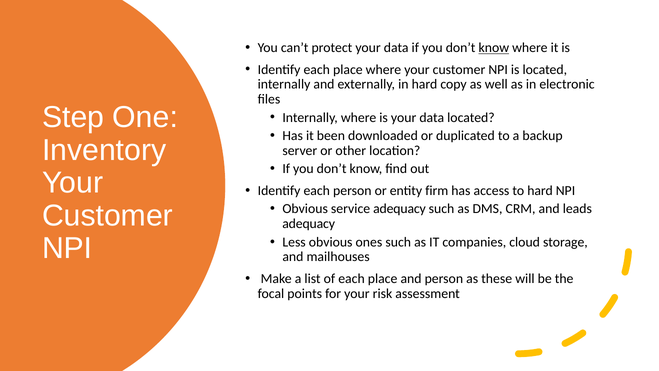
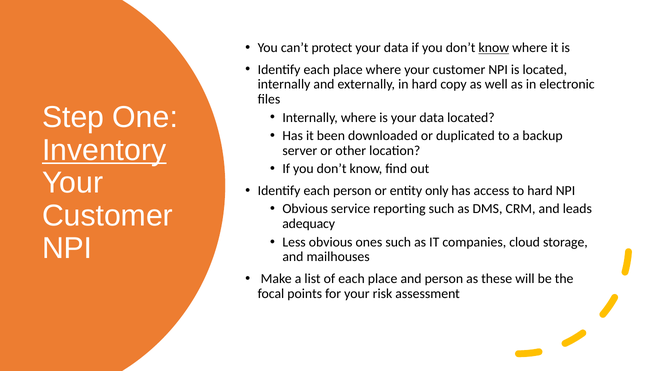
Inventory underline: none -> present
firm: firm -> only
service adequacy: adequacy -> reporting
